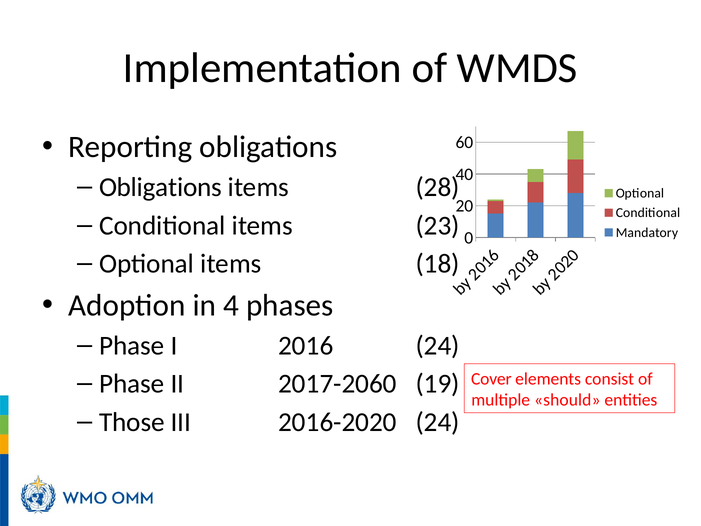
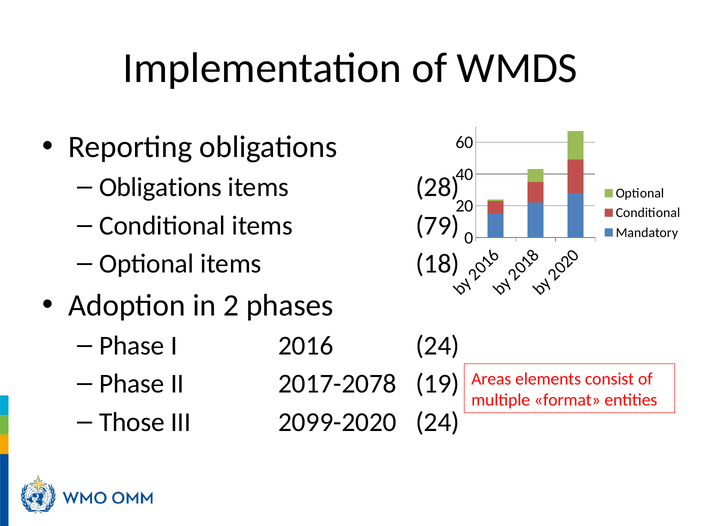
23: 23 -> 79
in 4: 4 -> 2
2017-2060: 2017-2060 -> 2017-2078
Cover: Cover -> Areas
should: should -> format
2016-2020: 2016-2020 -> 2099-2020
